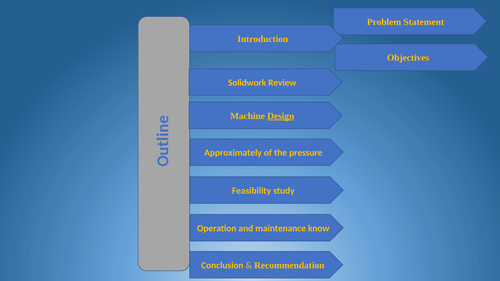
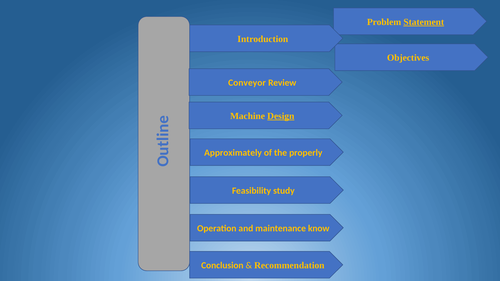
Statement underline: none -> present
Solidwork: Solidwork -> Conveyor
pressure: pressure -> properly
